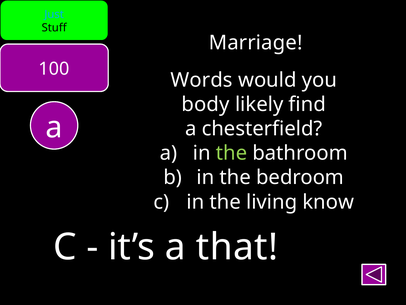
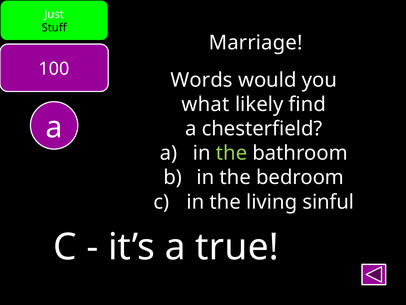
Just colour: light blue -> white
body: body -> what
know: know -> sinful
that: that -> true
